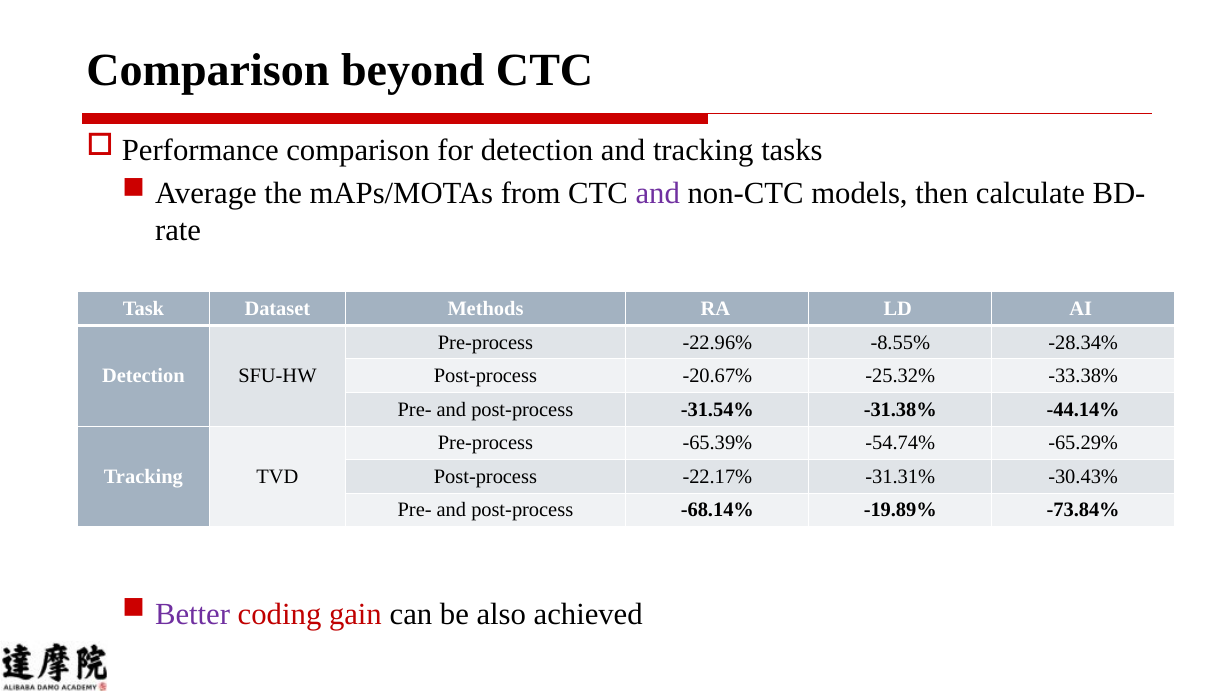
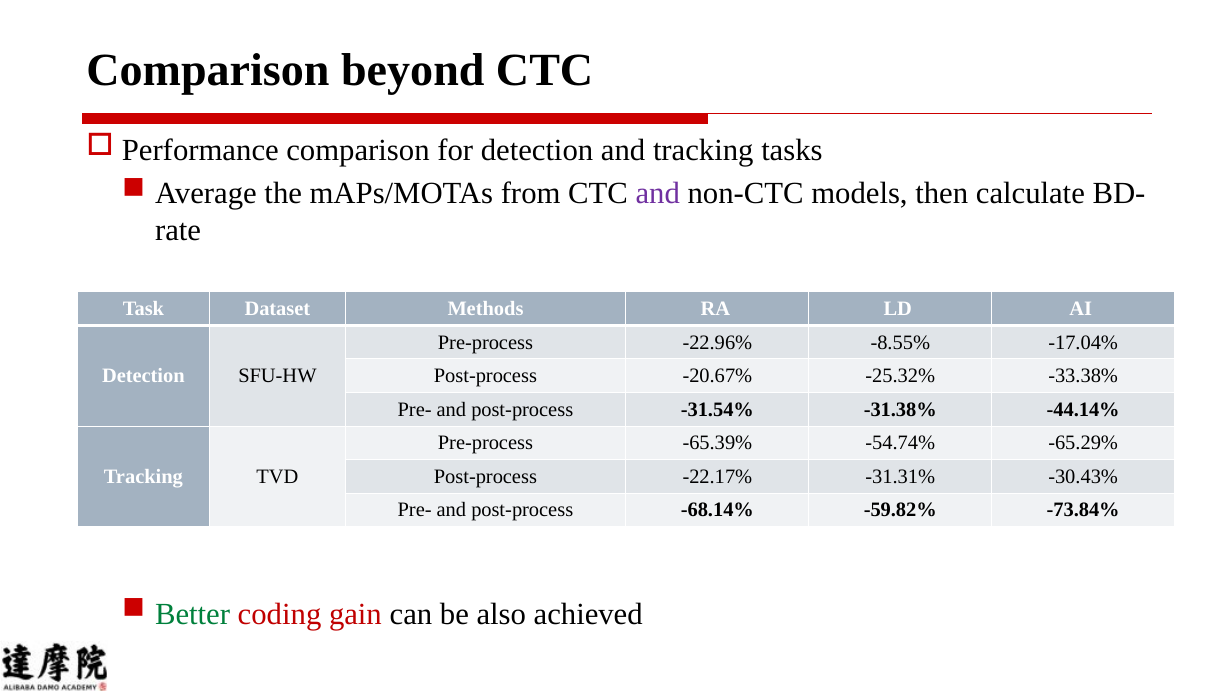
-28.34%: -28.34% -> -17.04%
-19.89%: -19.89% -> -59.82%
Better colour: purple -> green
